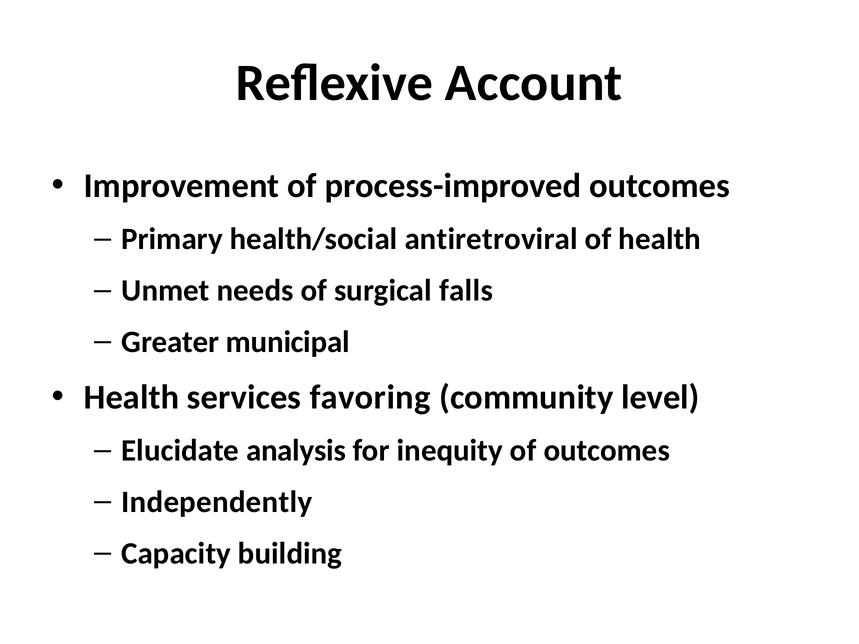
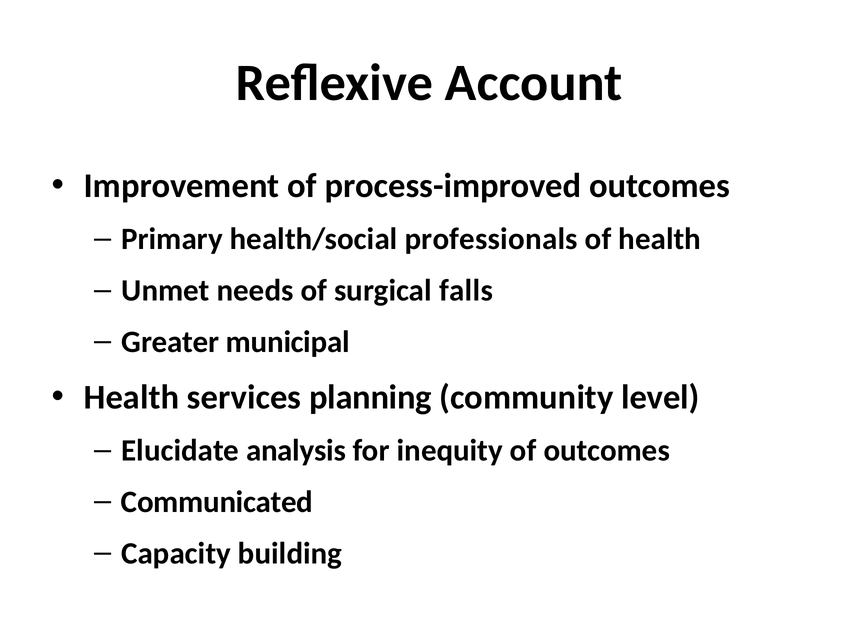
antiretroviral: antiretroviral -> professionals
favoring: favoring -> planning
Independently: Independently -> Communicated
